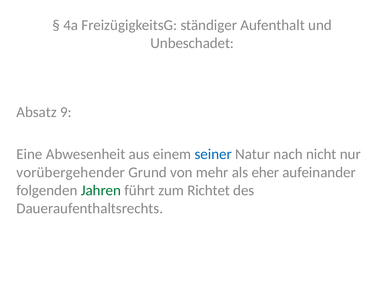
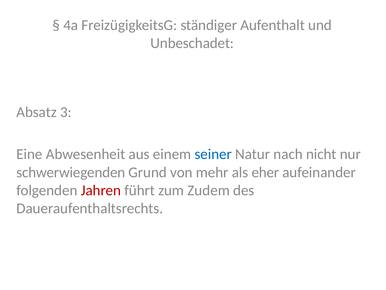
9: 9 -> 3
vorübergehender: vorübergehender -> schwerwiegenden
Jahren colour: green -> red
Richtet: Richtet -> Zudem
